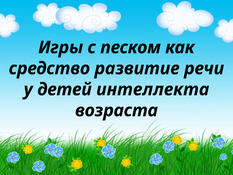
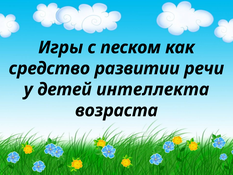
развитие: развитие -> развитии
